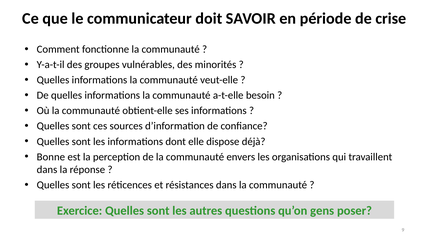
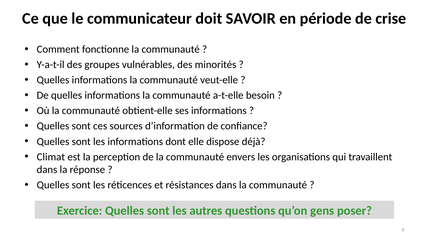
Bonne: Bonne -> Climat
